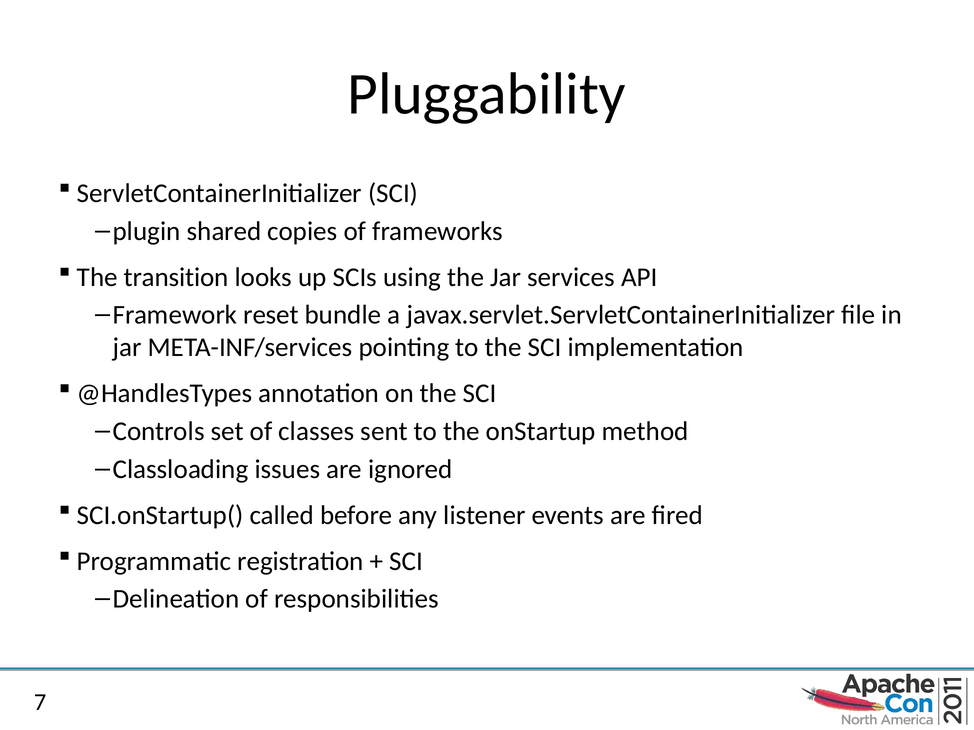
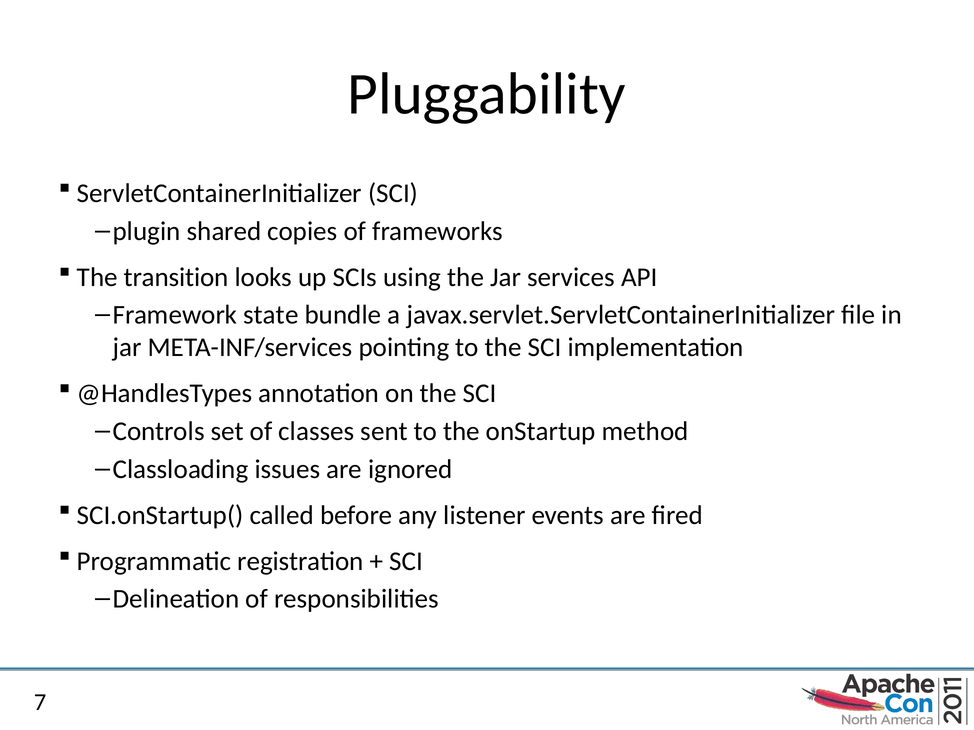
reset: reset -> state
